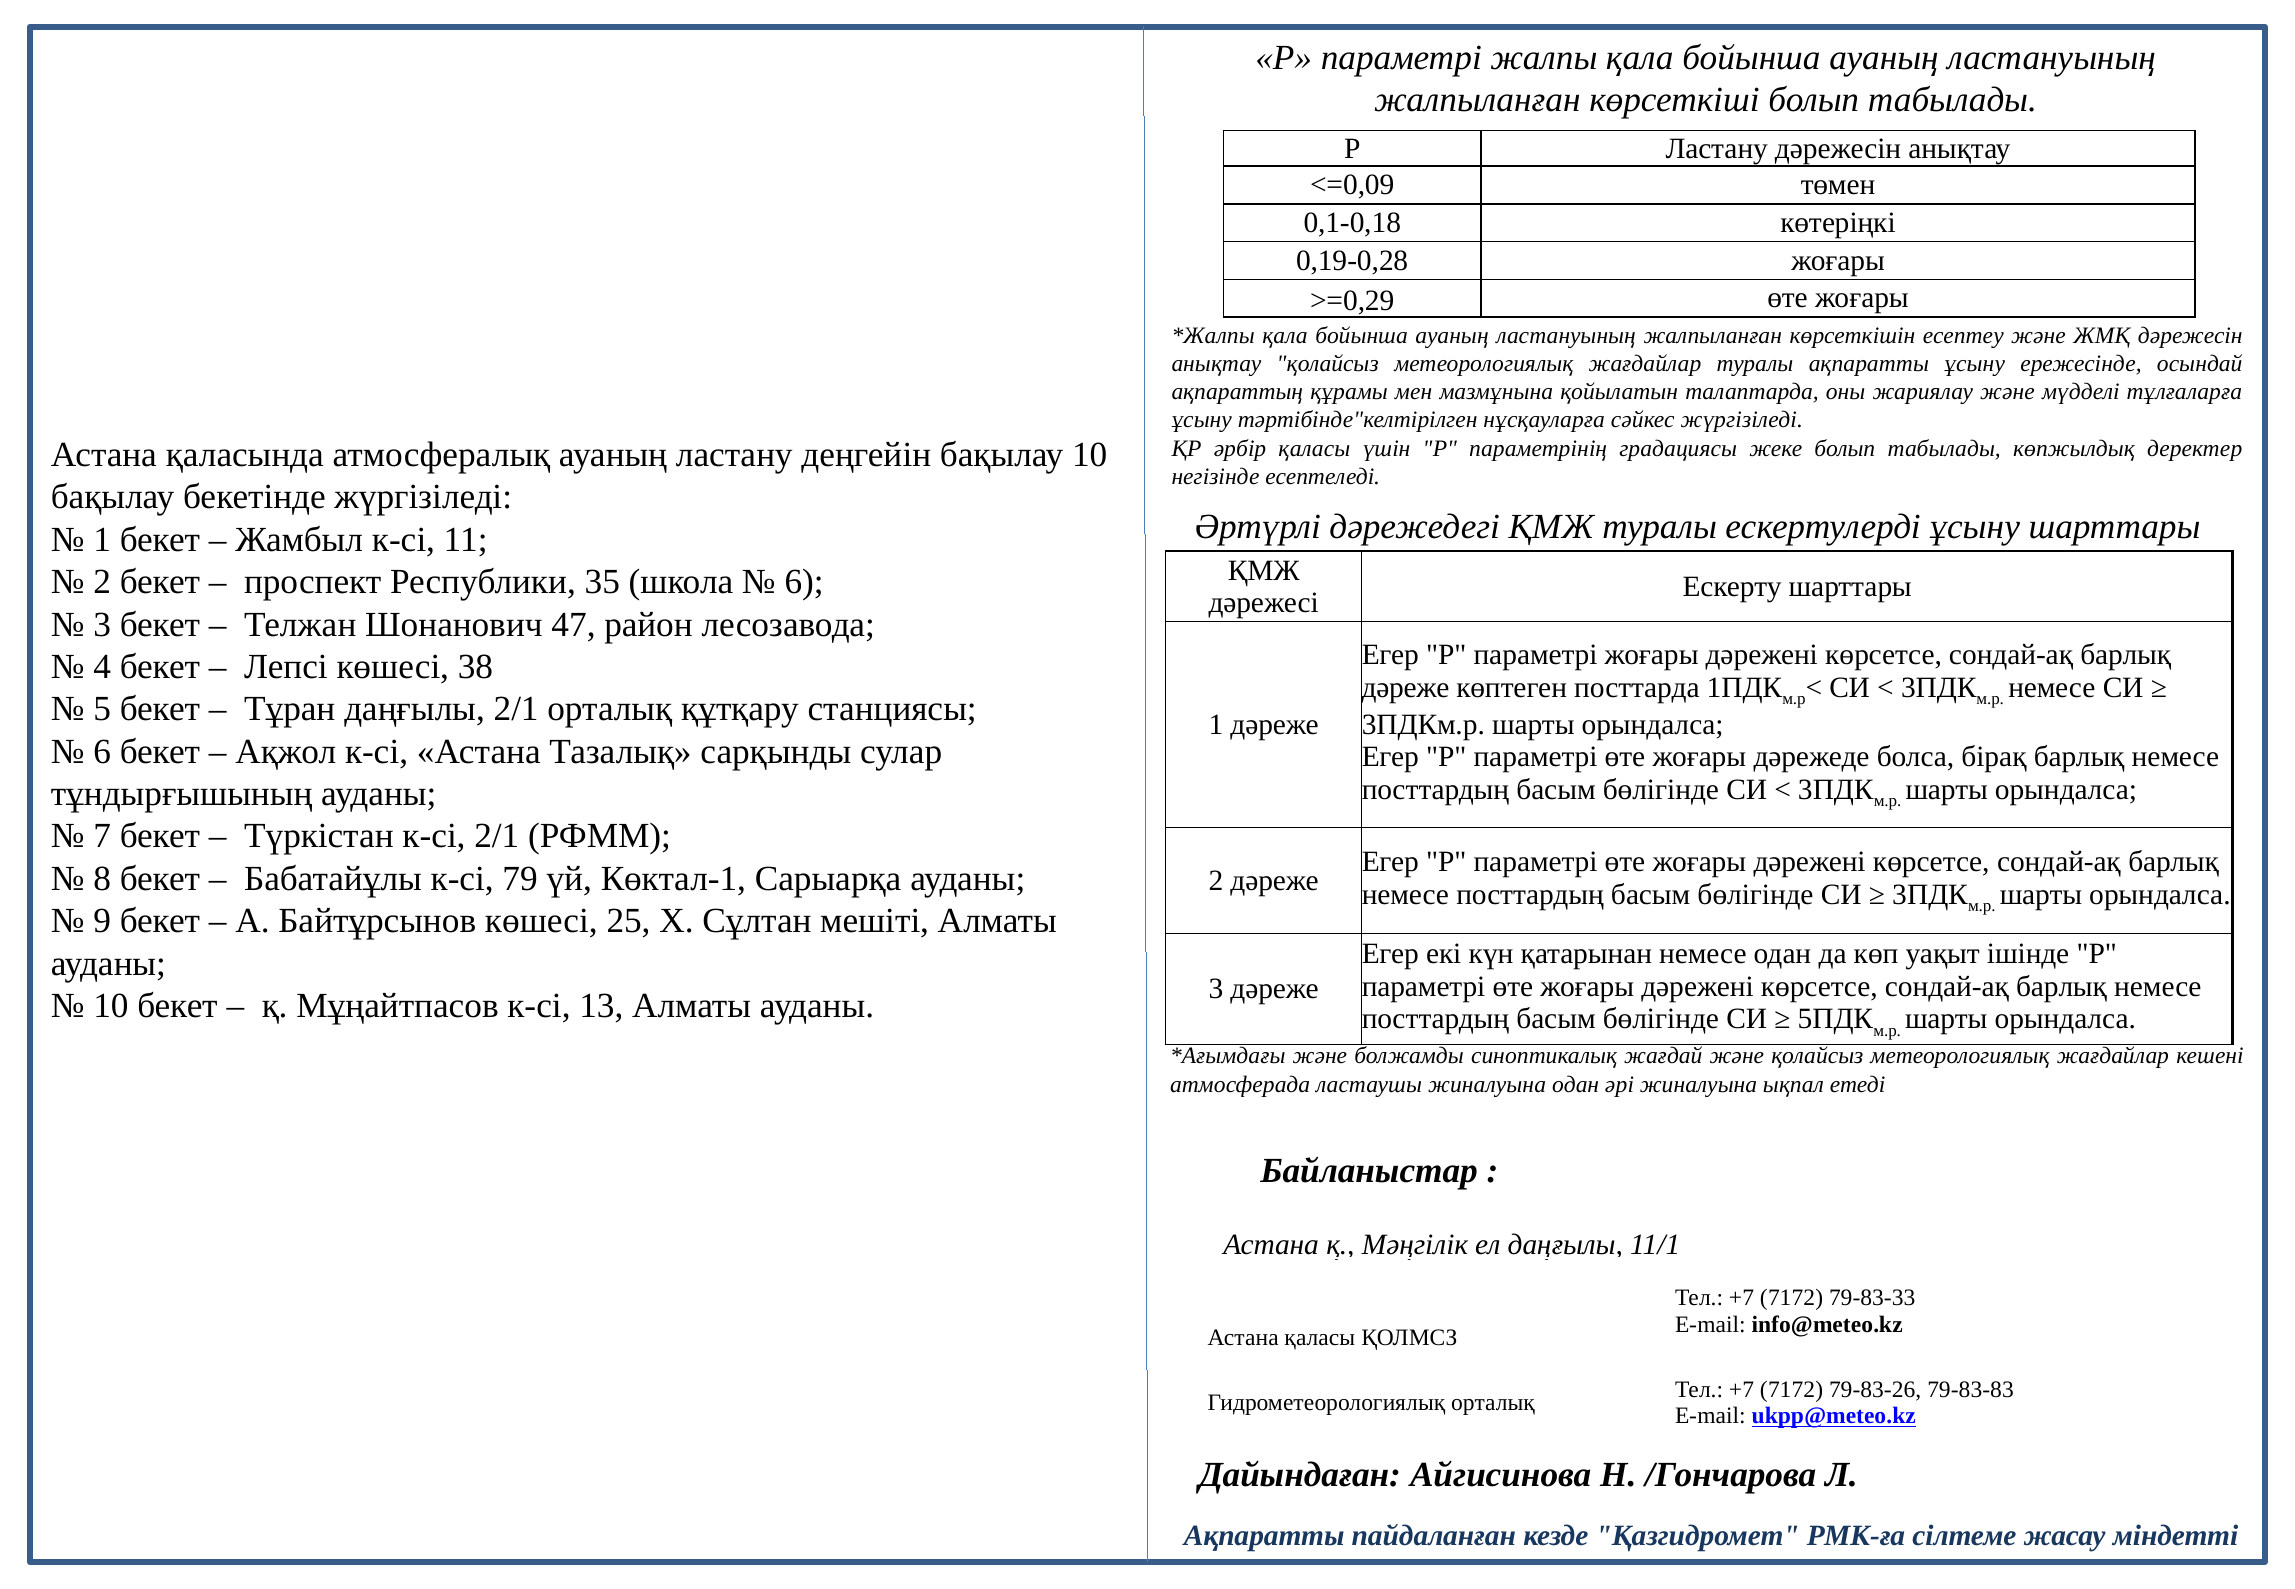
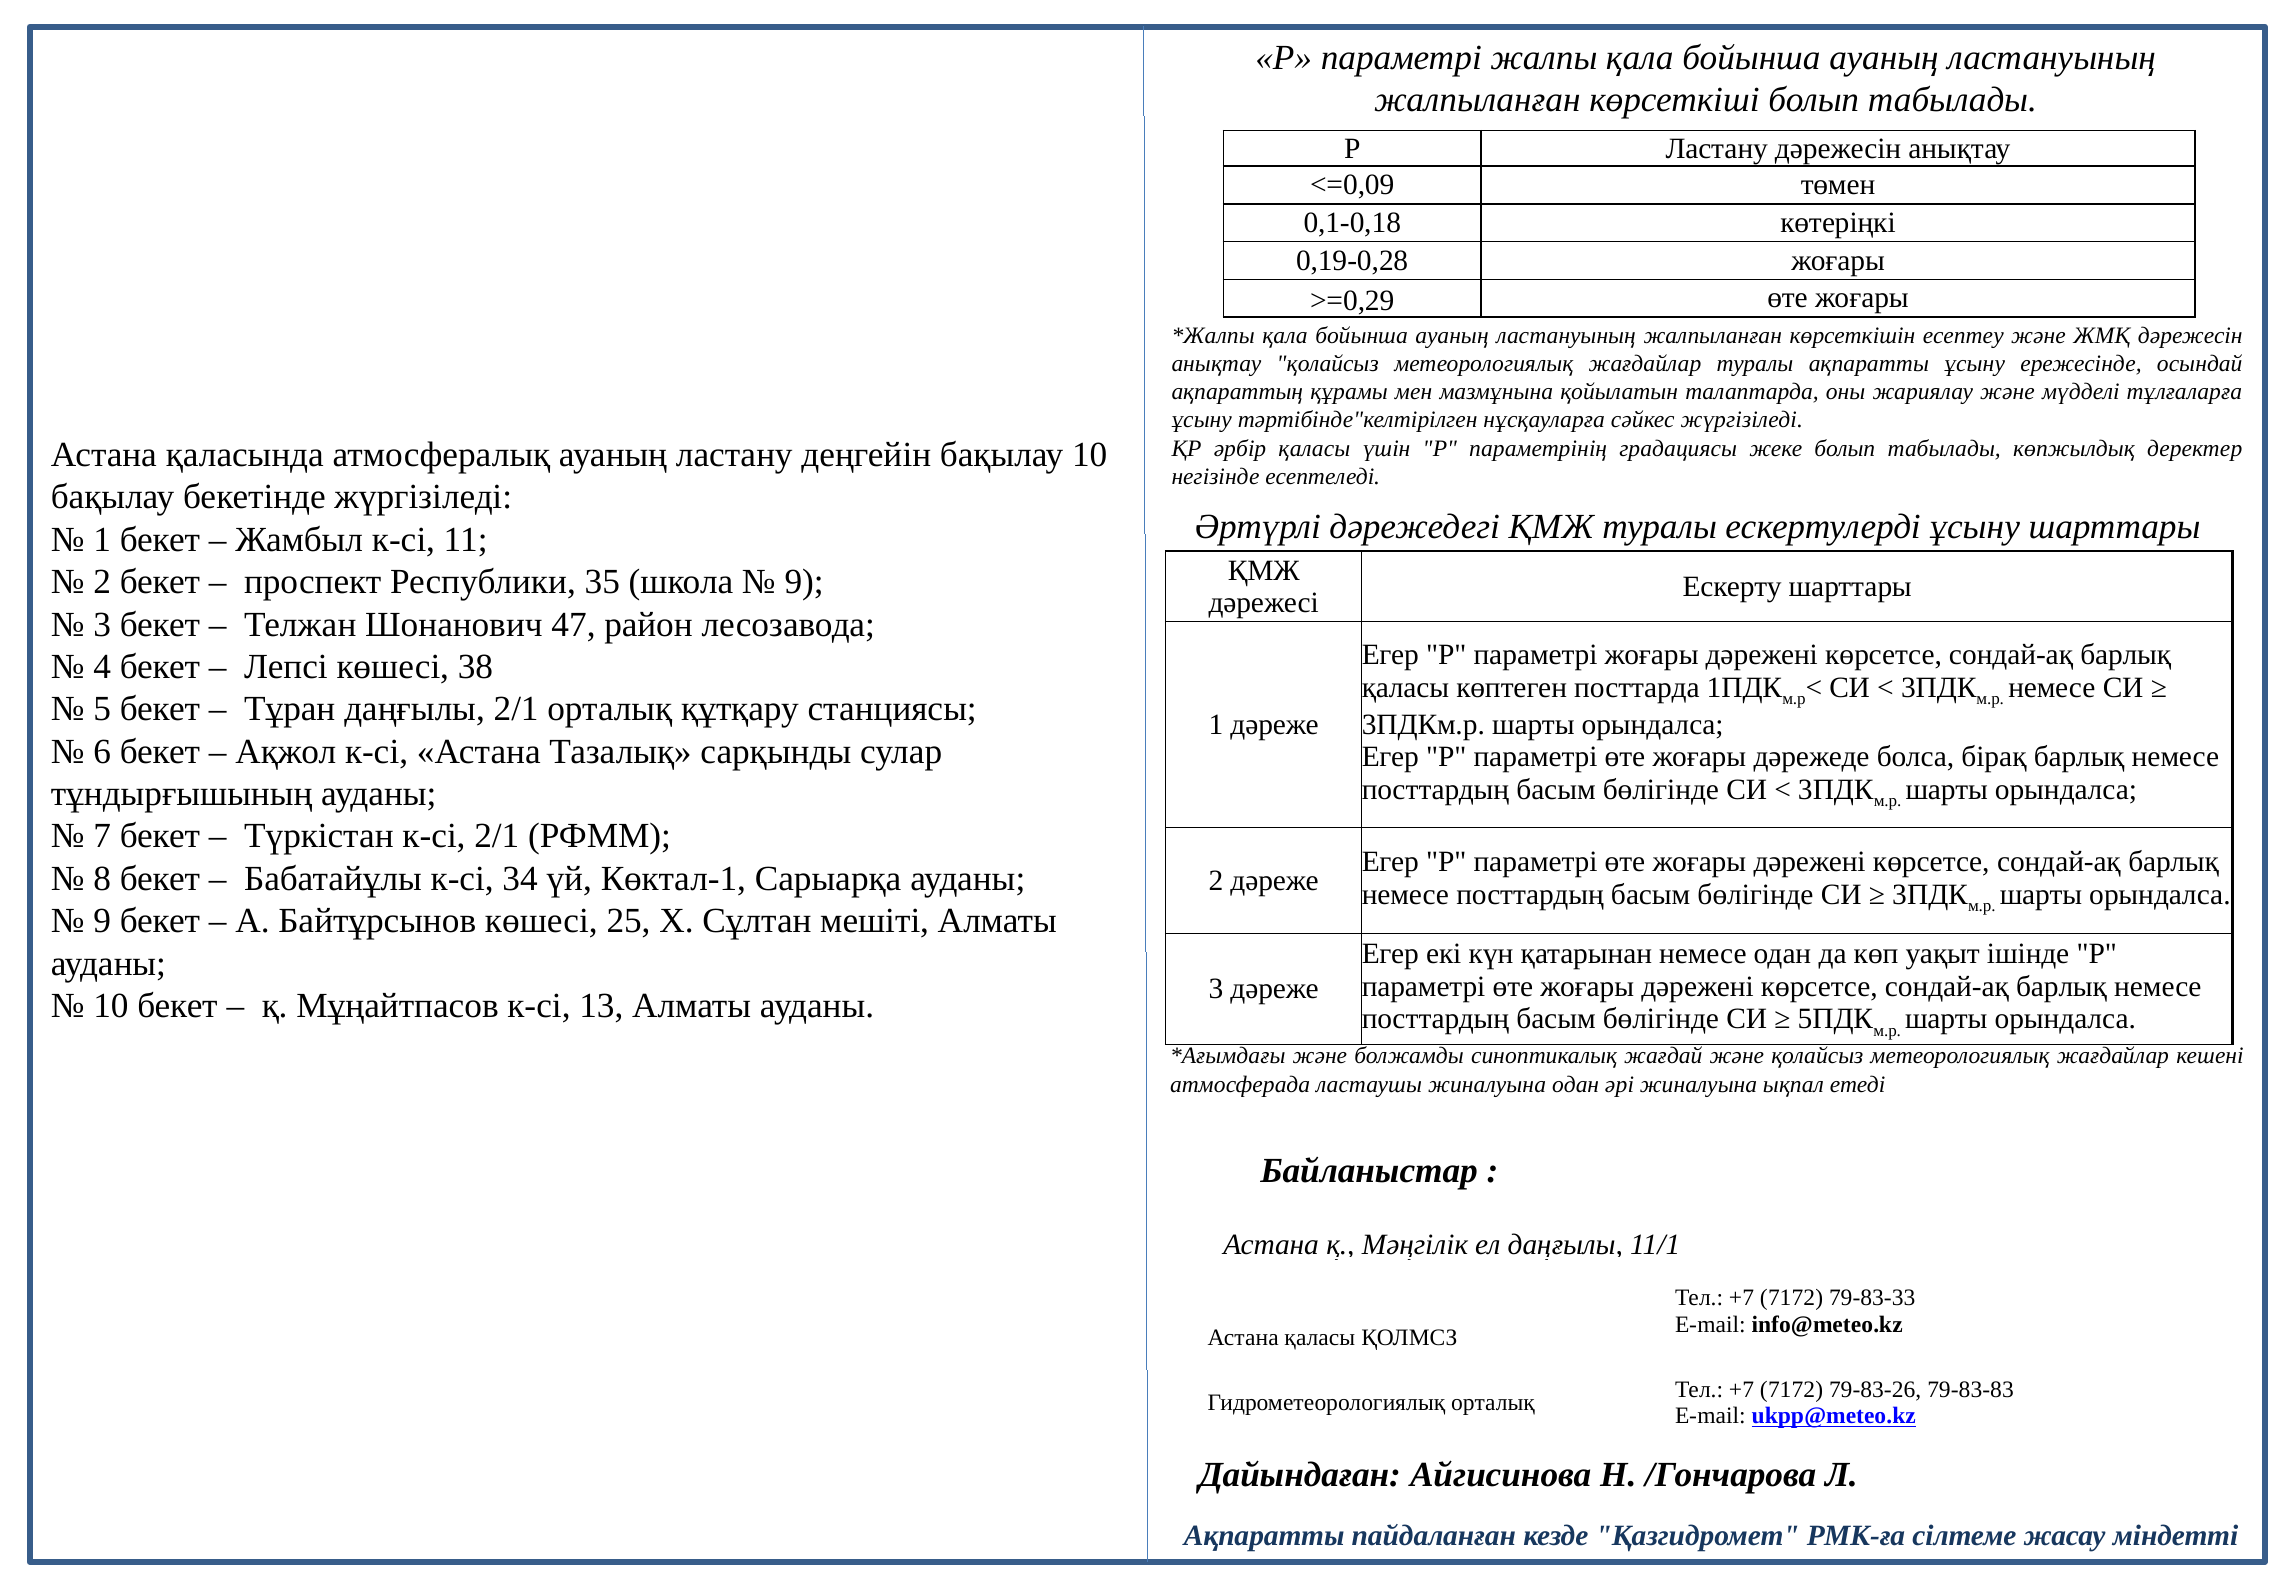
6 at (804, 582): 6 -> 9
дәреже at (1406, 688): дәреже -> қаласы
79: 79 -> 34
